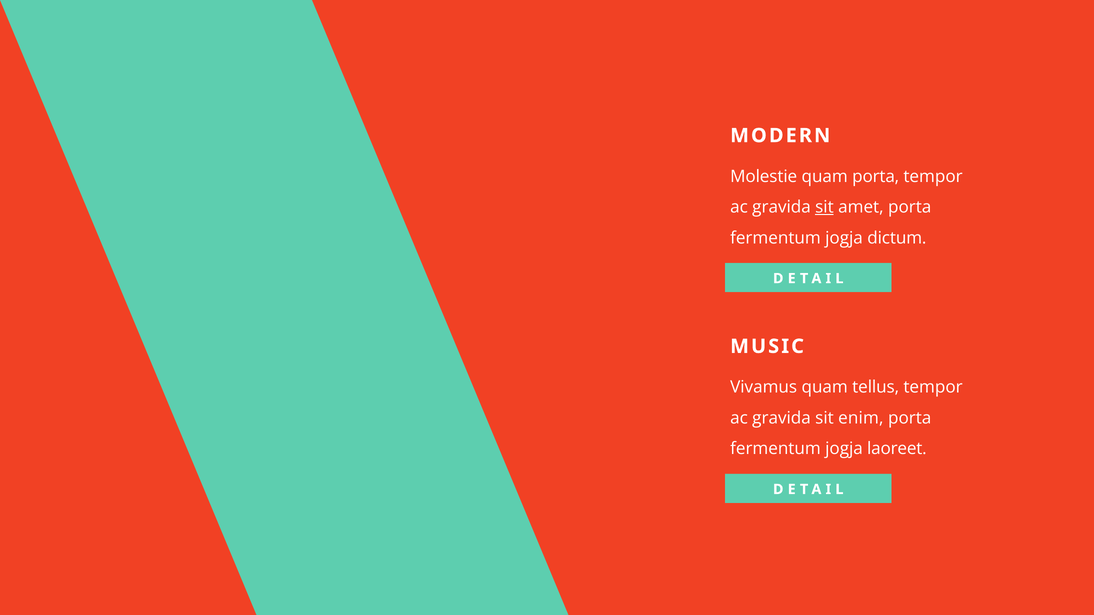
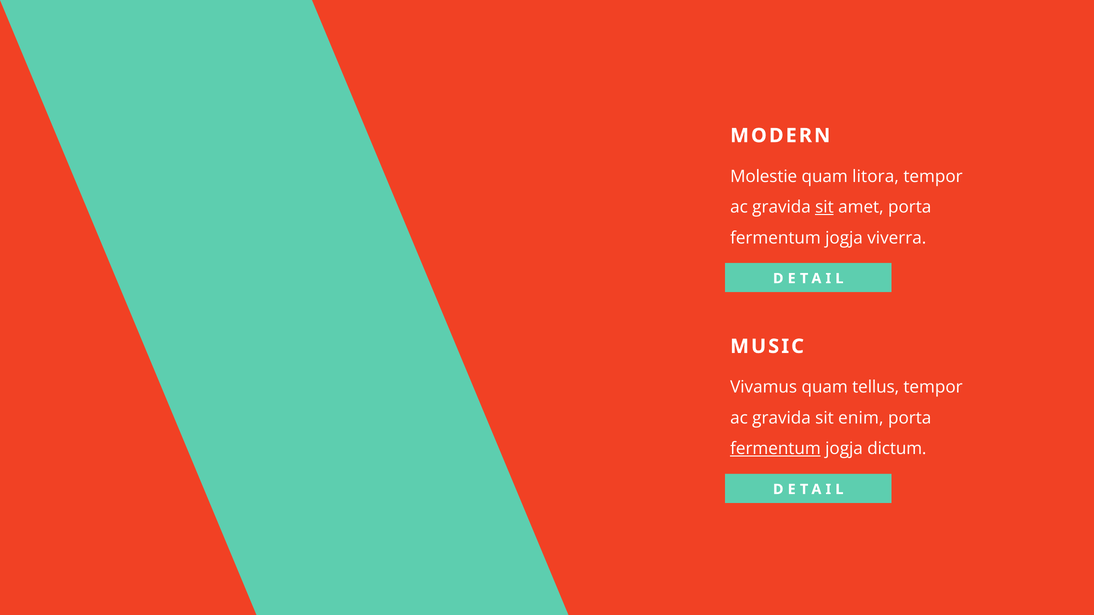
quam porta: porta -> litora
dictum: dictum -> viverra
fermentum at (775, 449) underline: none -> present
laoreet: laoreet -> dictum
